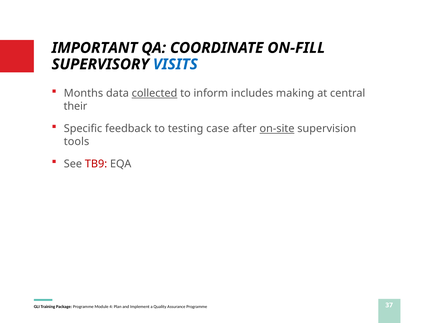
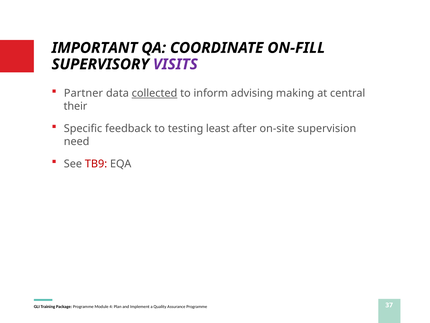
VISITS colour: blue -> purple
Months: Months -> Partner
includes: includes -> advising
case: case -> least
on-site underline: present -> none
tools: tools -> need
